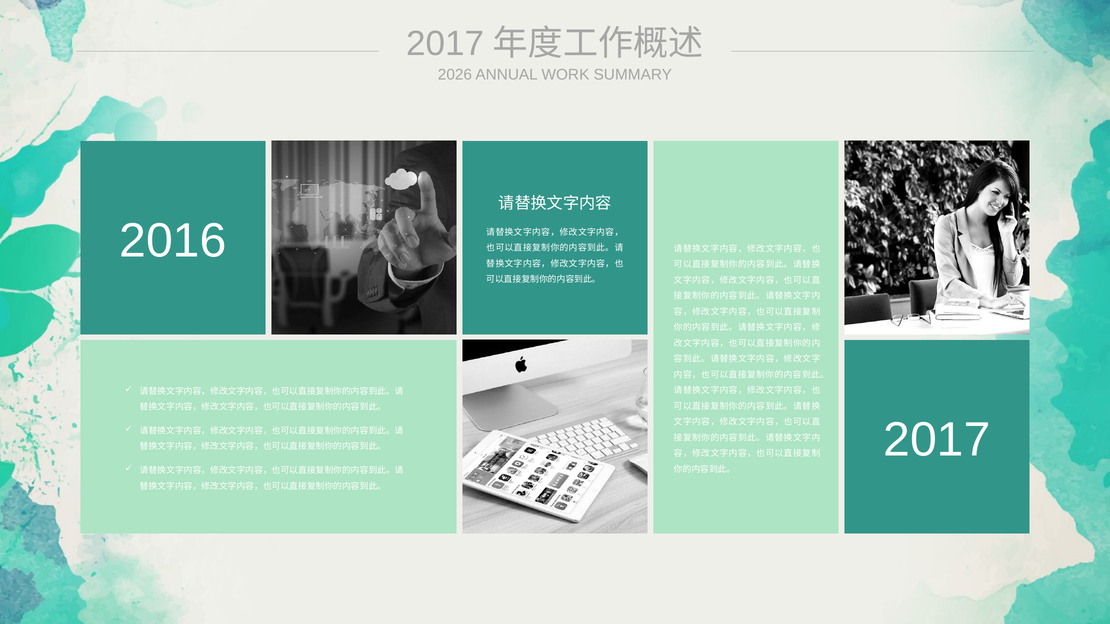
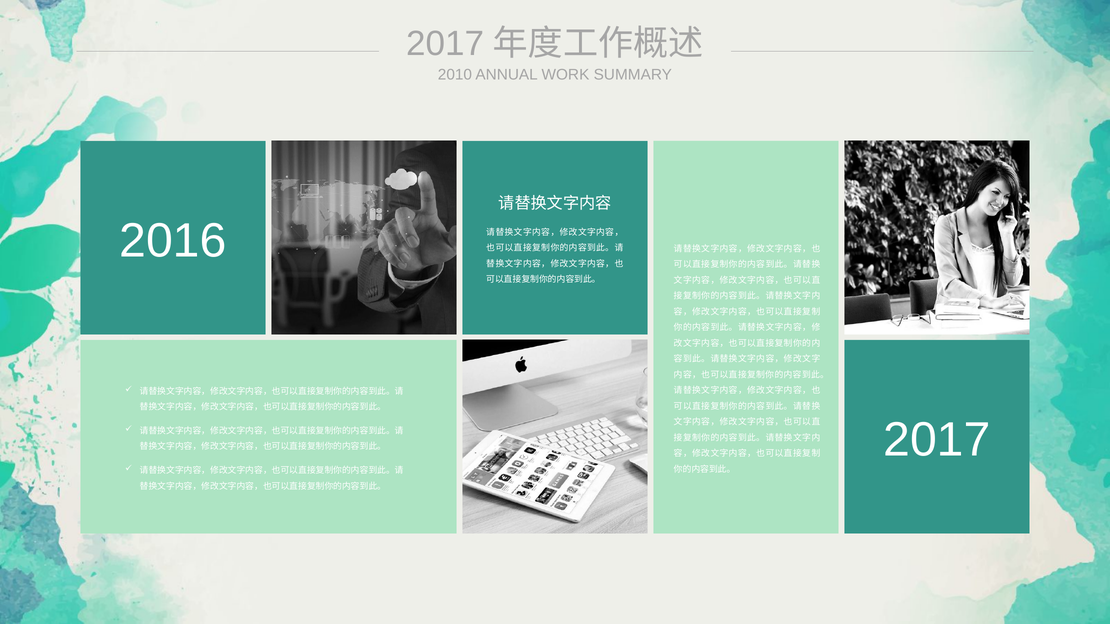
2026: 2026 -> 2010
